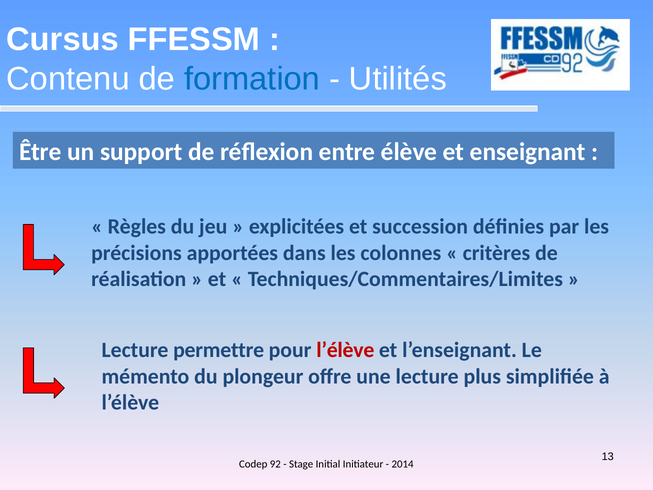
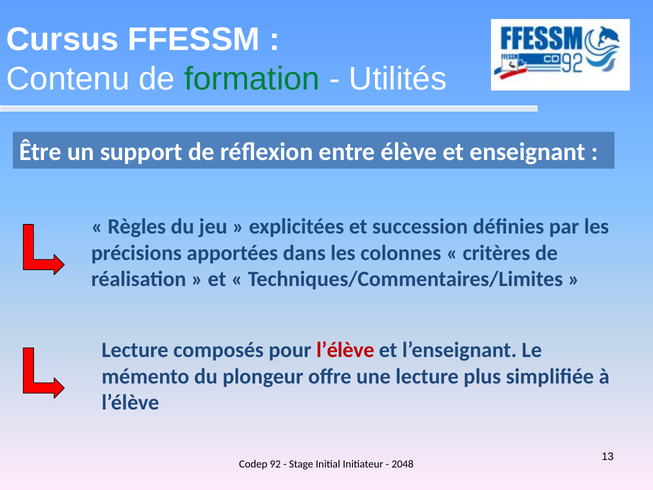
formation colour: blue -> green
permettre: permettre -> composés
2014: 2014 -> 2048
